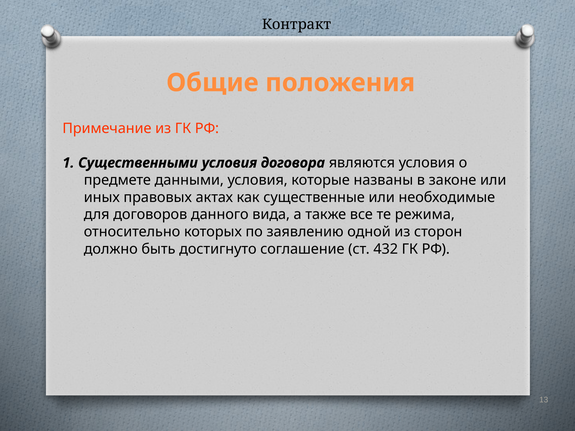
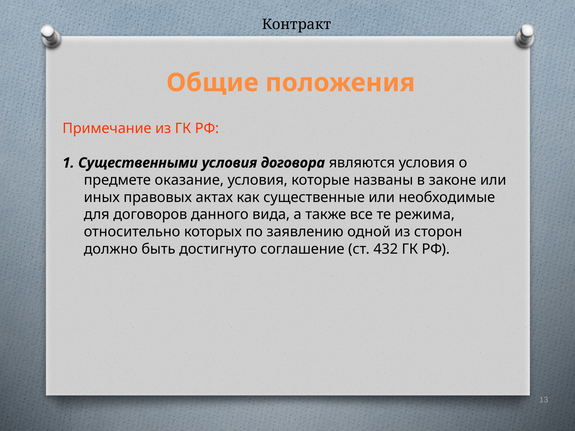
данными: данными -> оказание
